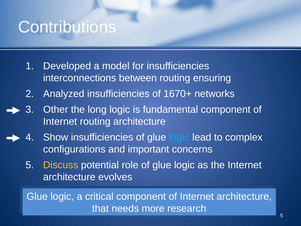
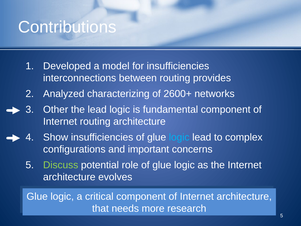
ensuring: ensuring -> provides
Analyzed insufficiencies: insufficiencies -> characterizing
1670+: 1670+ -> 2600+
the long: long -> lead
Discuss colour: yellow -> light green
